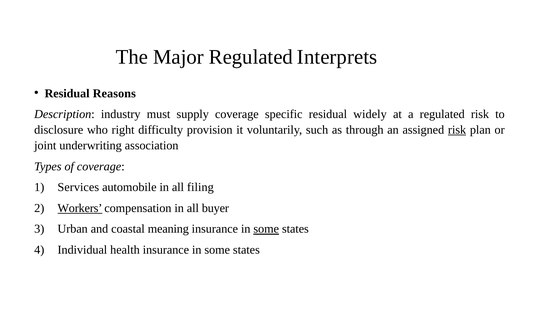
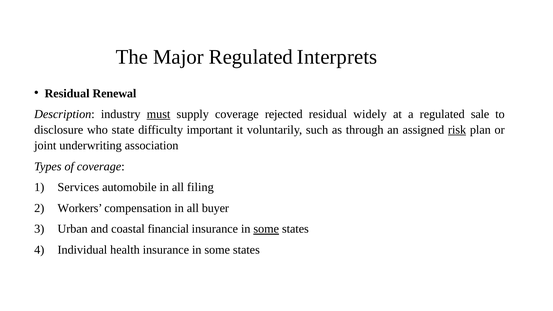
Reasons: Reasons -> Renewal
must underline: none -> present
specific: specific -> rejected
regulated risk: risk -> sale
right: right -> state
provision: provision -> important
Workers underline: present -> none
meaning: meaning -> financial
